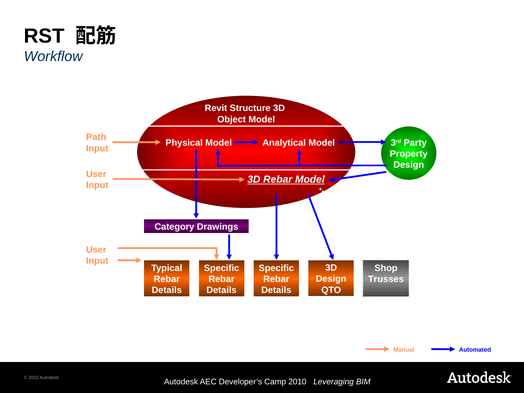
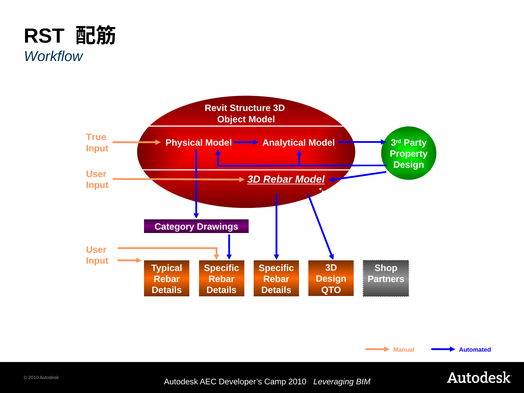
Path: Path -> True
Trusses: Trusses -> Partners
